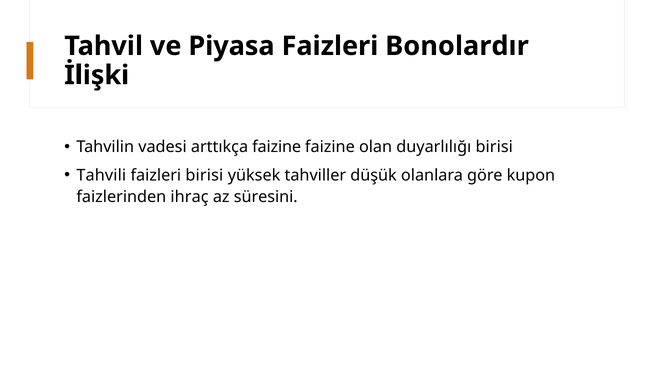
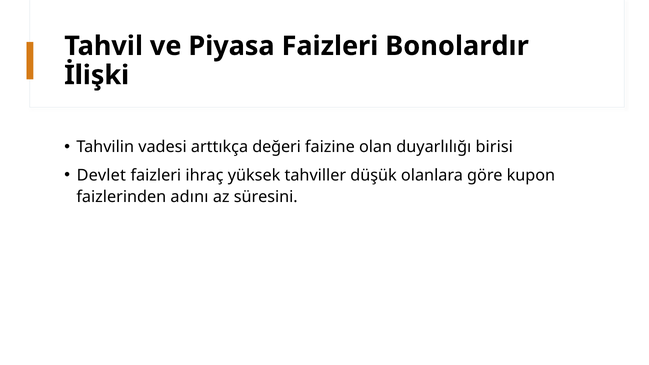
arttıkça faizine: faizine -> değeri
Tahvili: Tahvili -> Devlet
faizleri birisi: birisi -> ihraç
ihraç: ihraç -> adını
